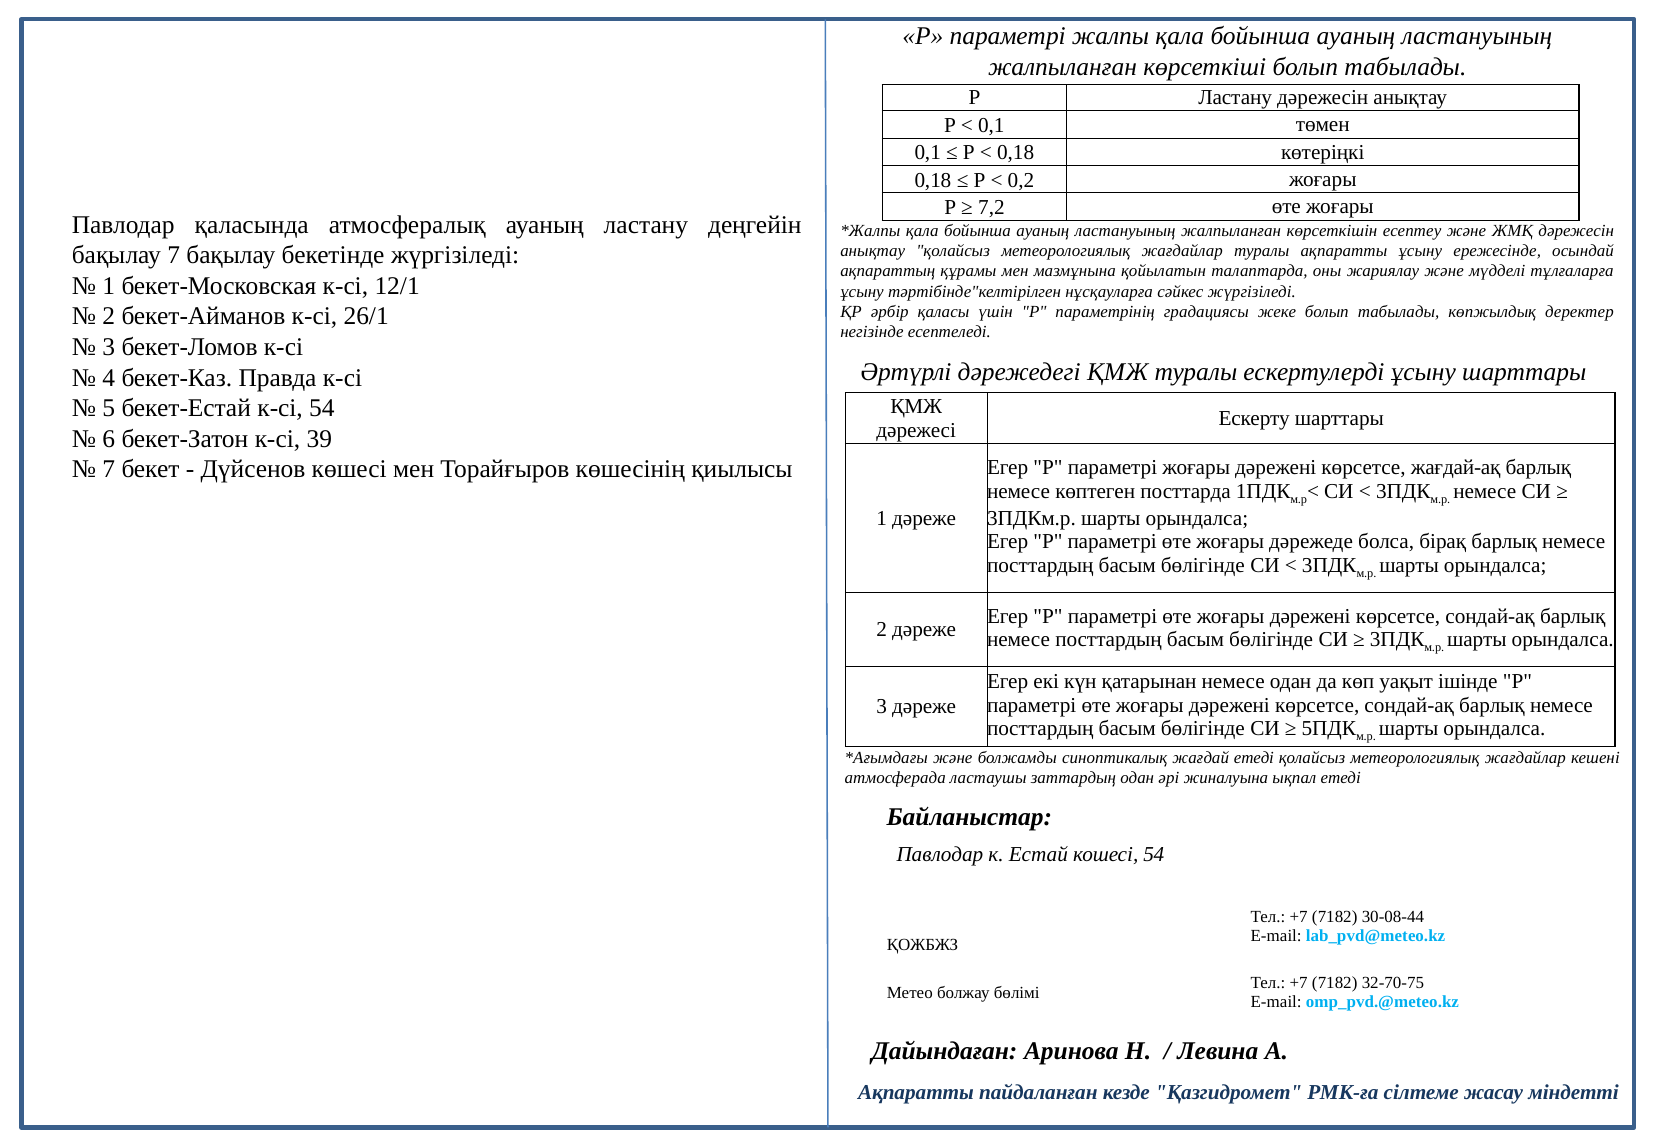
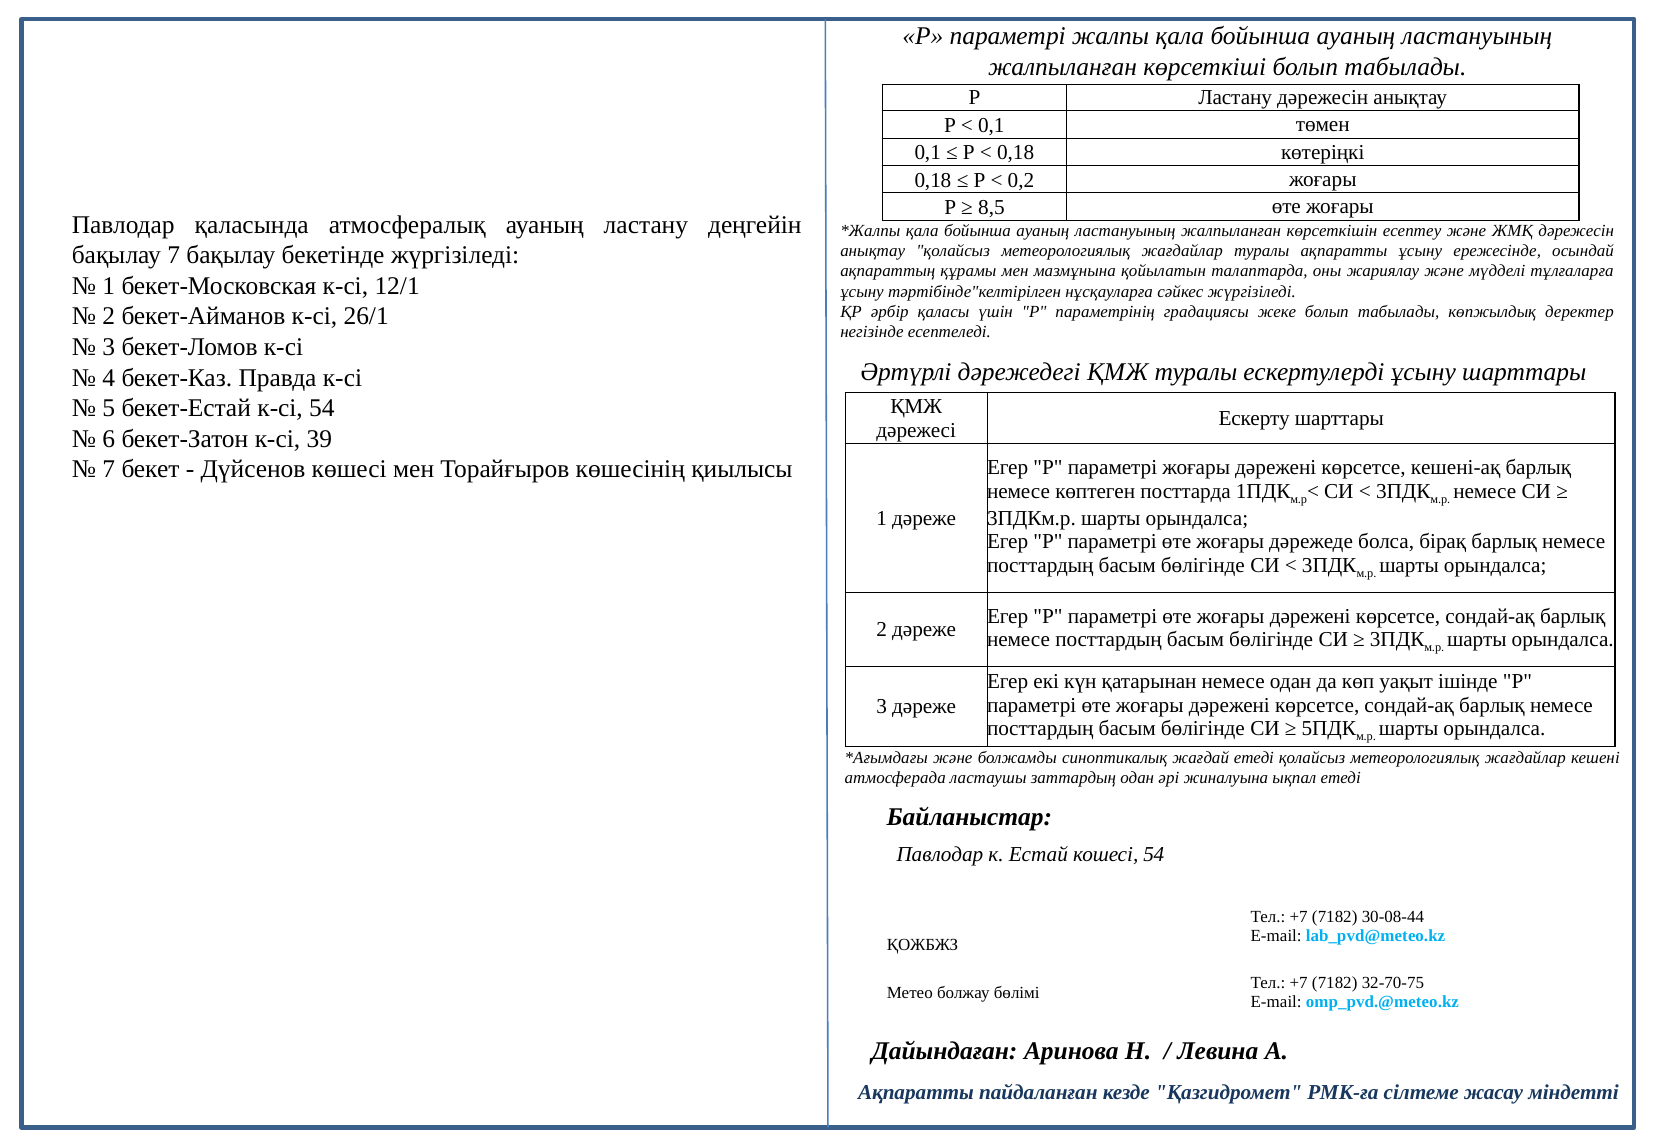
7,2: 7,2 -> 8,5
жағдай-ақ: жағдай-ақ -> кешені-ақ
